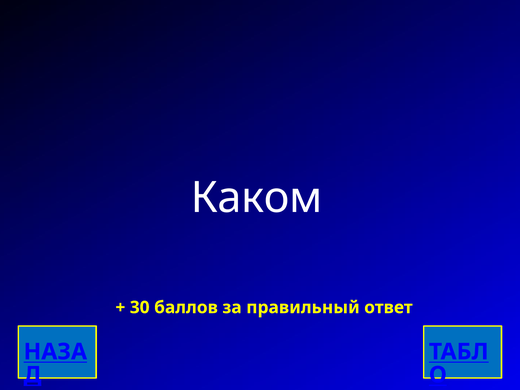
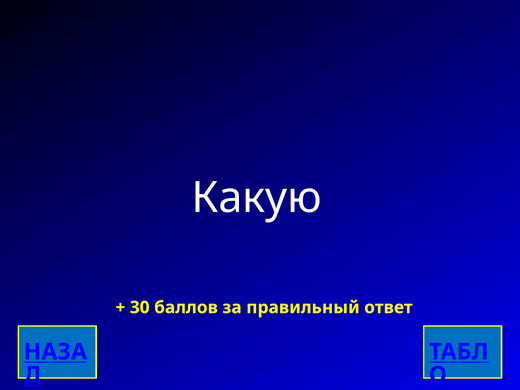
Каком: Каком -> Какую
